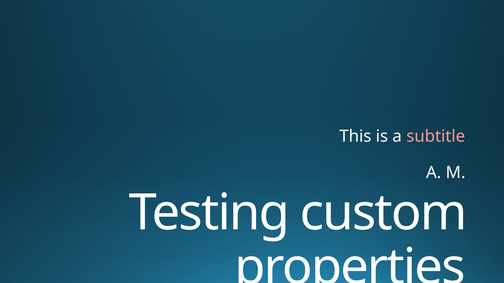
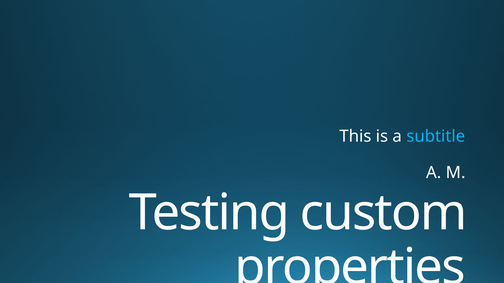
subtitle colour: pink -> light blue
